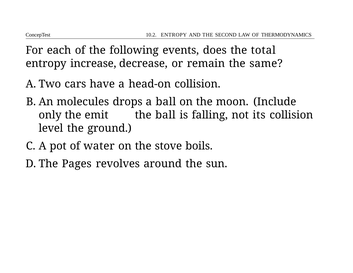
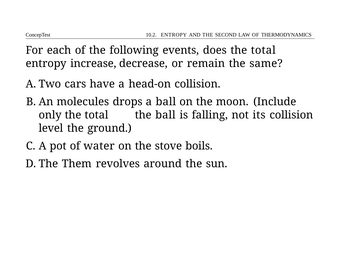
only the emit: emit -> total
Pages: Pages -> Them
